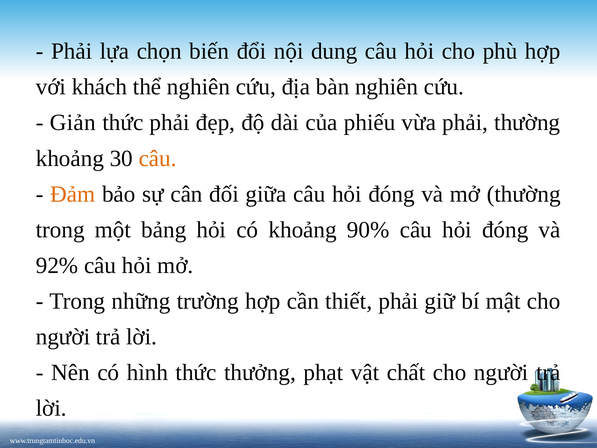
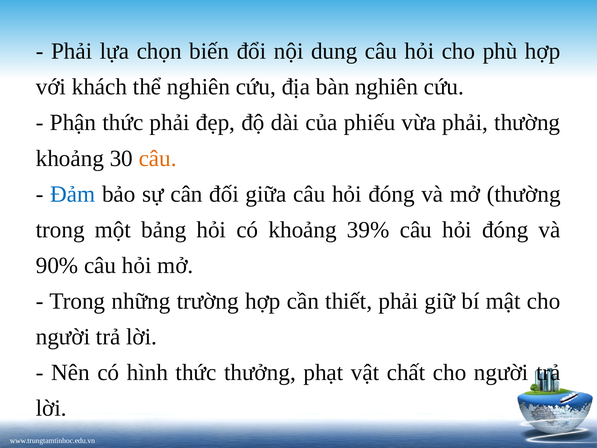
Giản: Giản -> Phận
Đảm colour: orange -> blue
90%: 90% -> 39%
92%: 92% -> 90%
